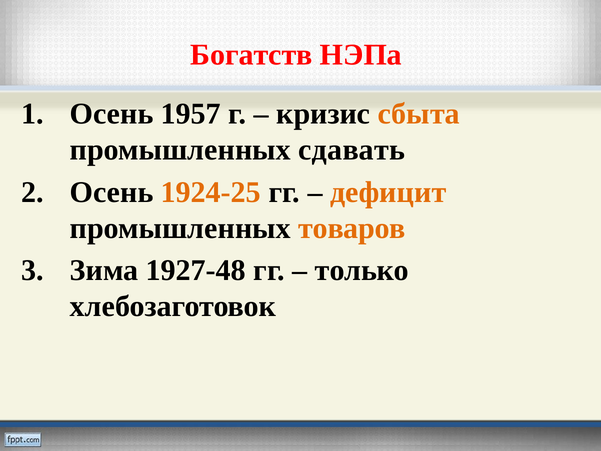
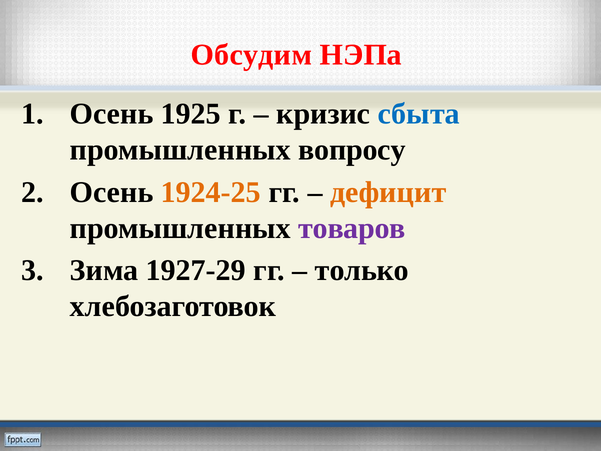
Богатств: Богатств -> Обсудим
1957: 1957 -> 1925
сбыта colour: orange -> blue
сдавать: сдавать -> вопросу
товаров colour: orange -> purple
1927-48: 1927-48 -> 1927-29
